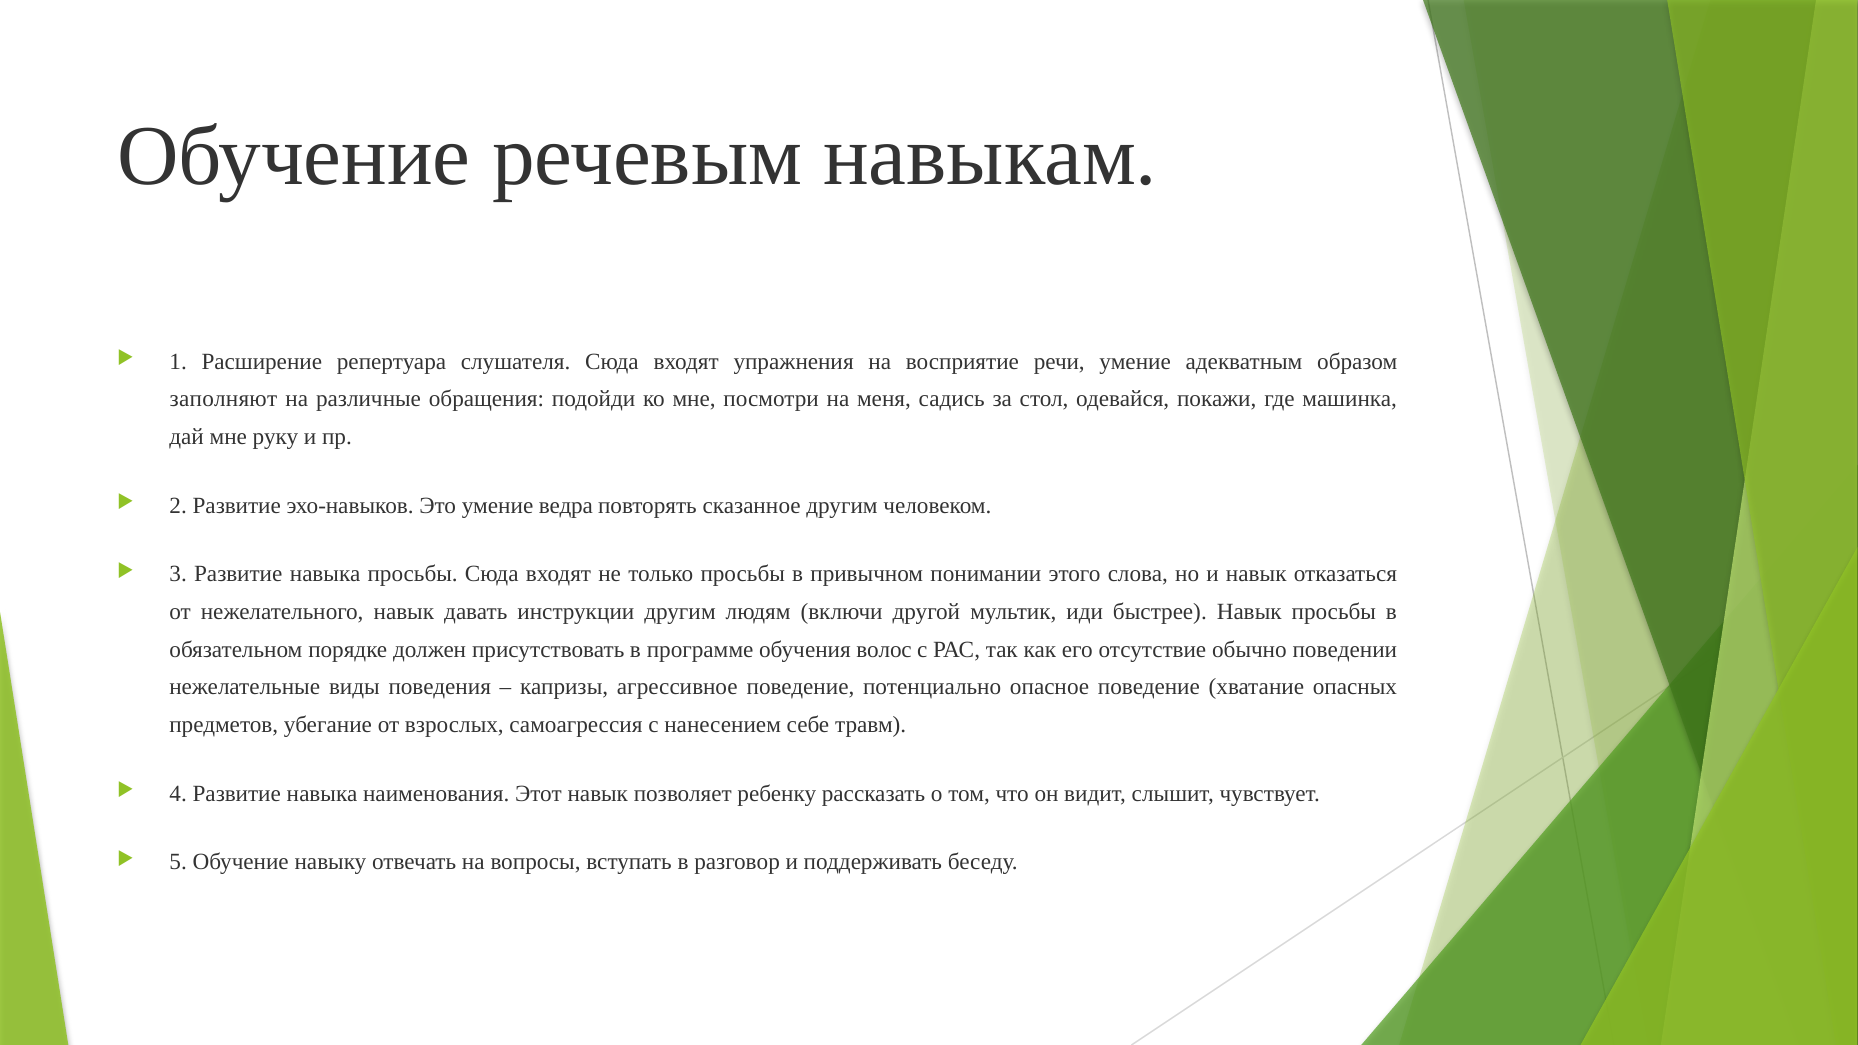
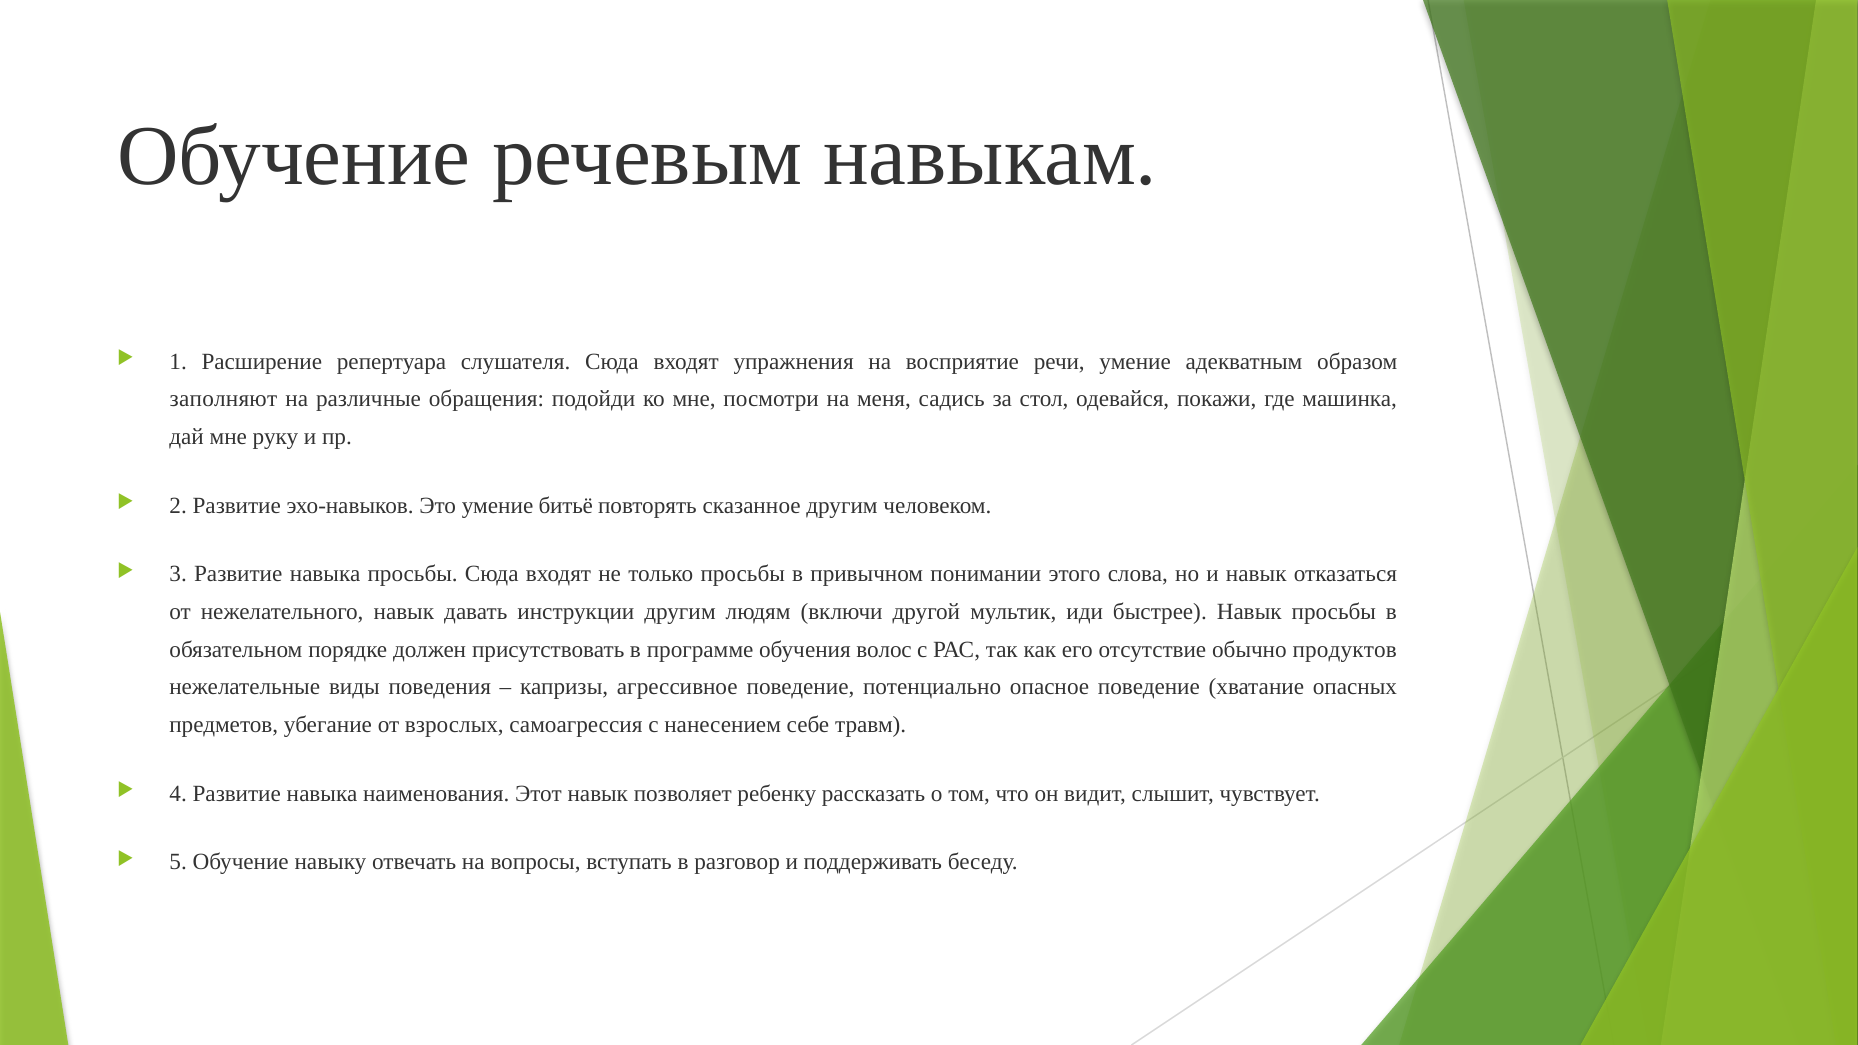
ведра: ведра -> битьё
поведении: поведении -> продуктов
